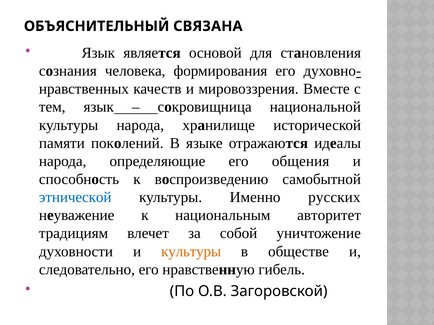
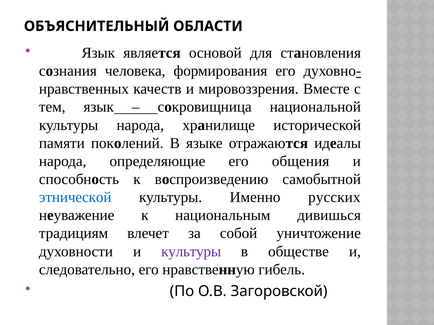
СВЯЗАНА: СВЯЗАНА -> ОБЛАСТИ
авторитет: авторитет -> дивишься
культуры at (191, 252) colour: orange -> purple
